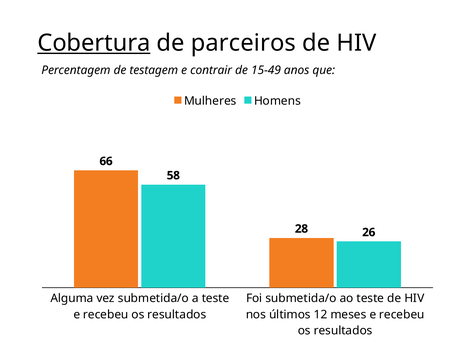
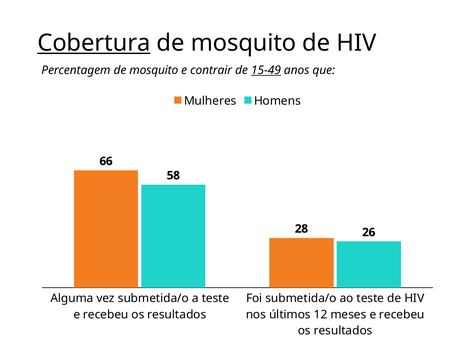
parceiros at (243, 43): parceiros -> mosquito
Percentagem de testagem: testagem -> mosquito
15-49 underline: none -> present
